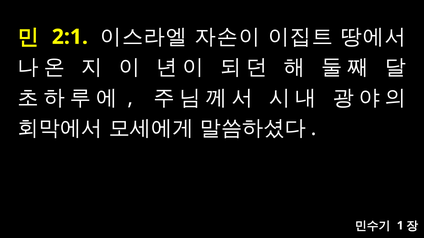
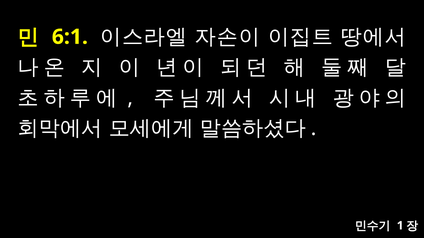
2:1: 2:1 -> 6:1
